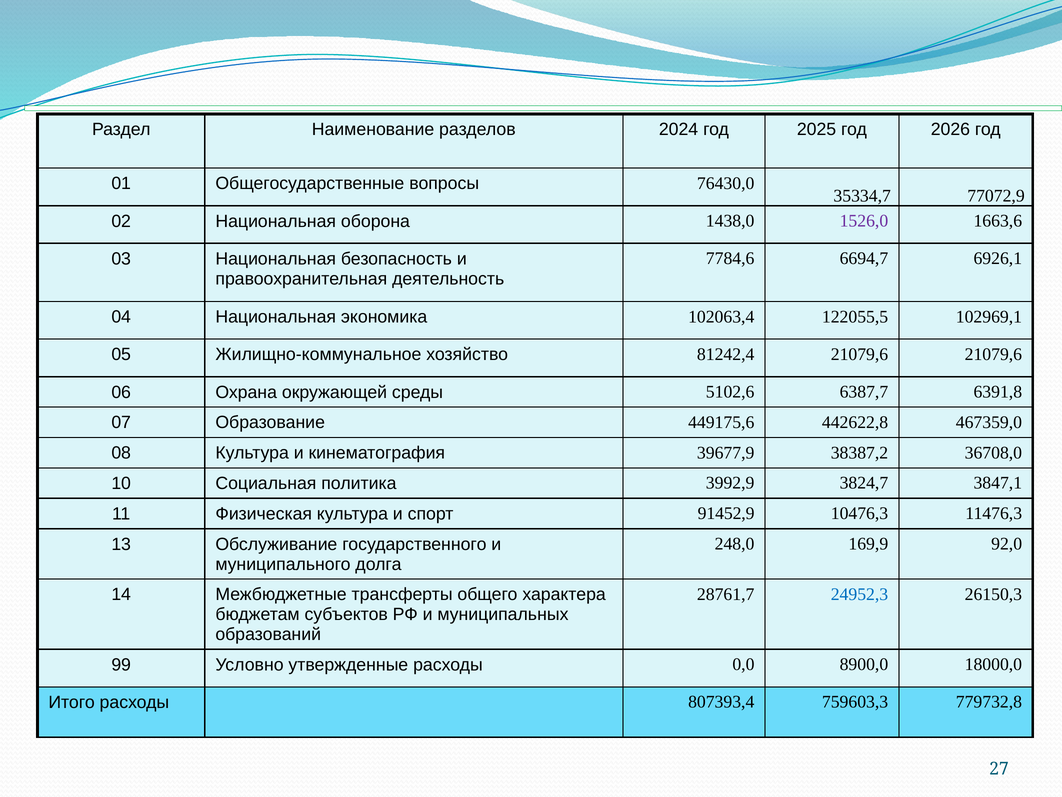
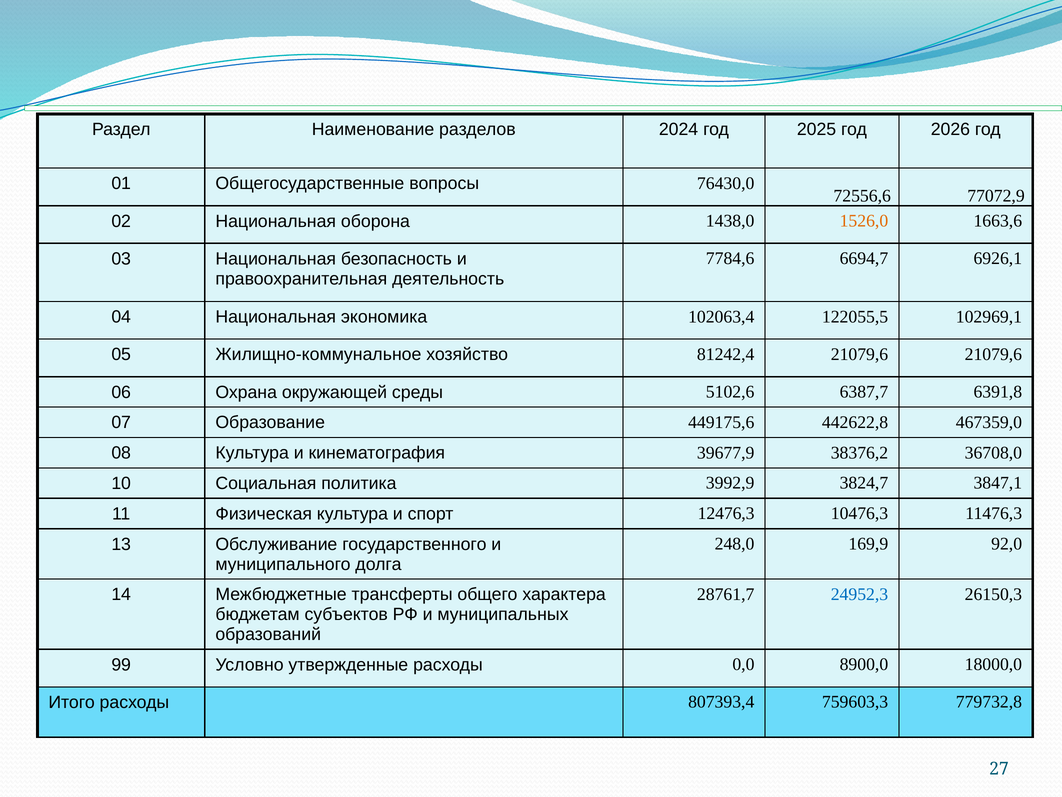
35334,7: 35334,7 -> 72556,6
1526,0 colour: purple -> orange
38387,2: 38387,2 -> 38376,2
91452,9: 91452,9 -> 12476,3
